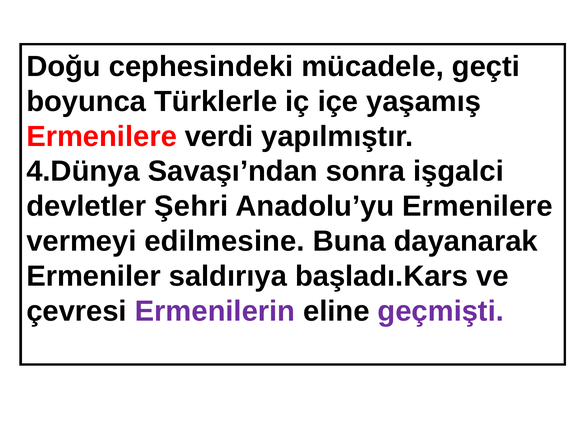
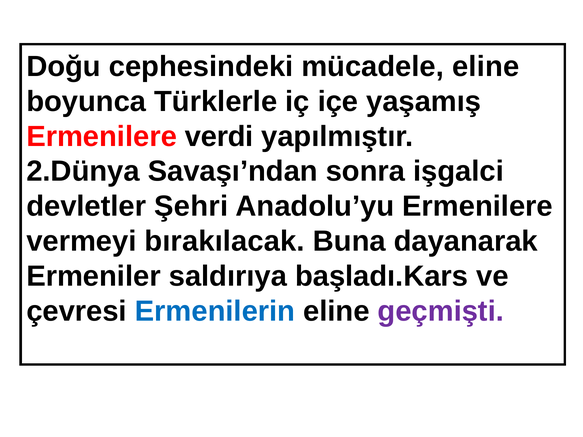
mücadele geçti: geçti -> eline
4.Dünya: 4.Dünya -> 2.Dünya
edilmesine: edilmesine -> bırakılacak
Ermenilerin colour: purple -> blue
